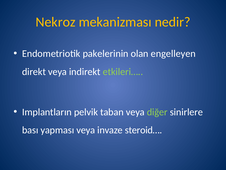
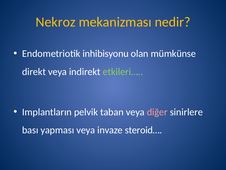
pakelerinin: pakelerinin -> inhibisyonu
engelleyen: engelleyen -> mümkünse
diğer colour: light green -> pink
